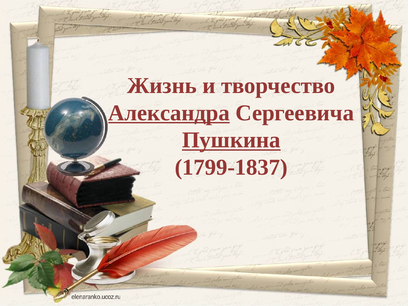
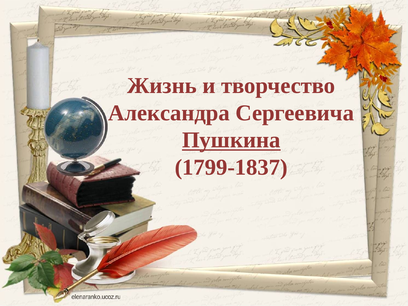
Александра underline: present -> none
